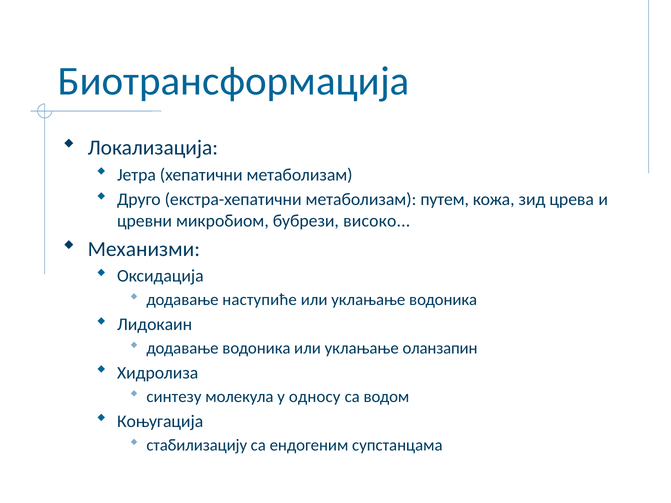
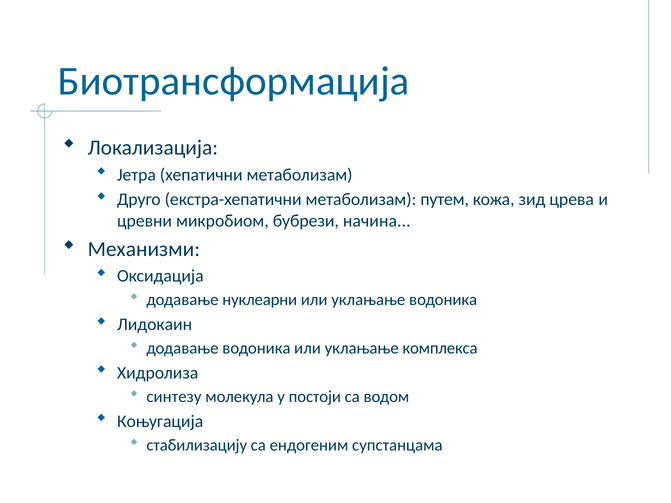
високо: високо -> начина
наступиће: наступиће -> нуклеарни
оланзапин: оланзапин -> комплекса
односу: односу -> постоји
